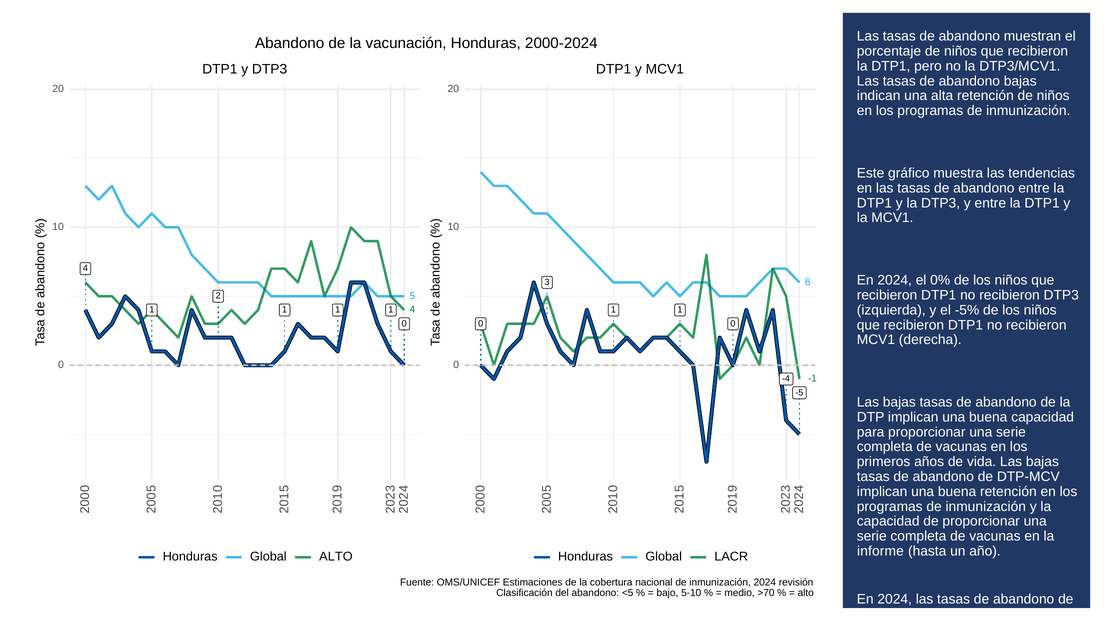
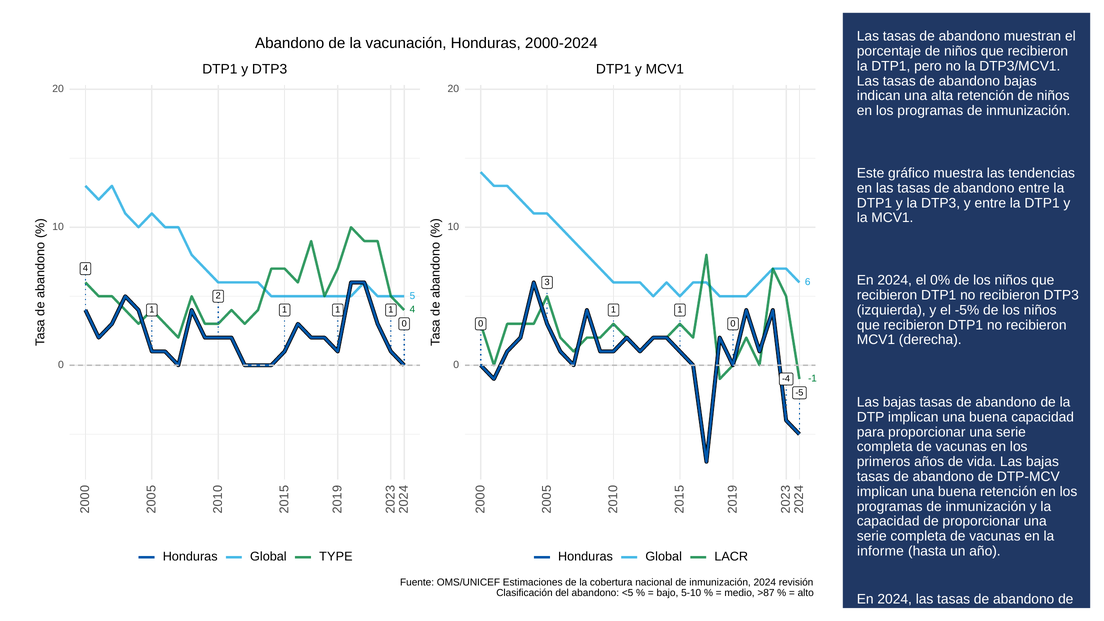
Global ALTO: ALTO -> TYPE
>70: >70 -> >87
